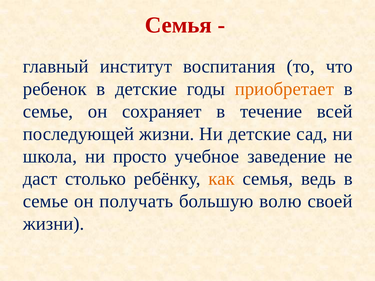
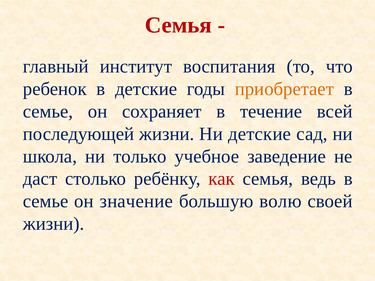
просто: просто -> только
как colour: orange -> red
получать: получать -> значение
